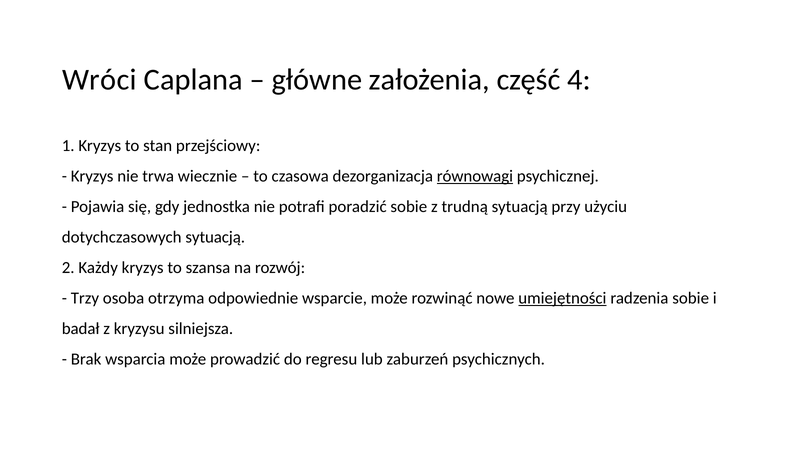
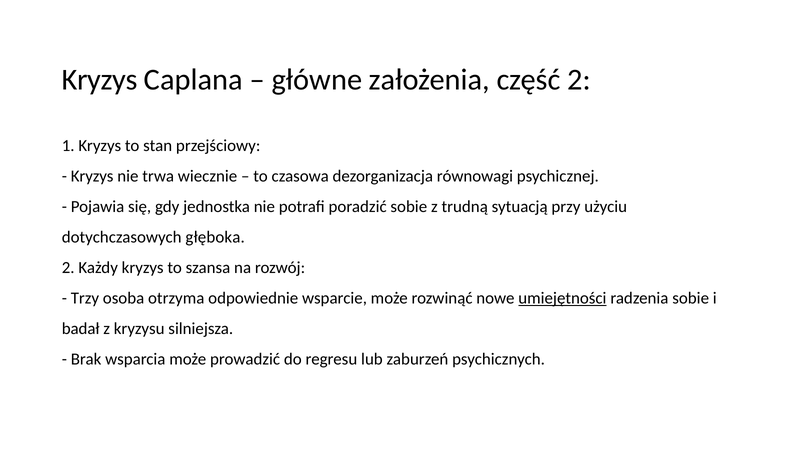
Wróci at (99, 80): Wróci -> Kryzys
część 4: 4 -> 2
równowagi underline: present -> none
dotychczasowych sytuacją: sytuacją -> głęboka
